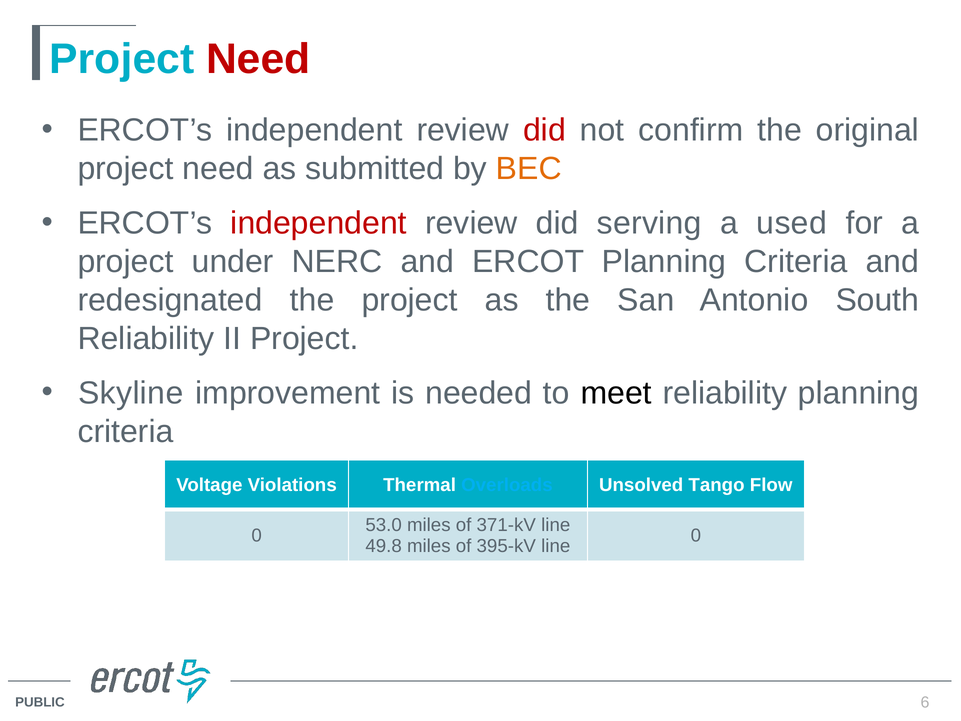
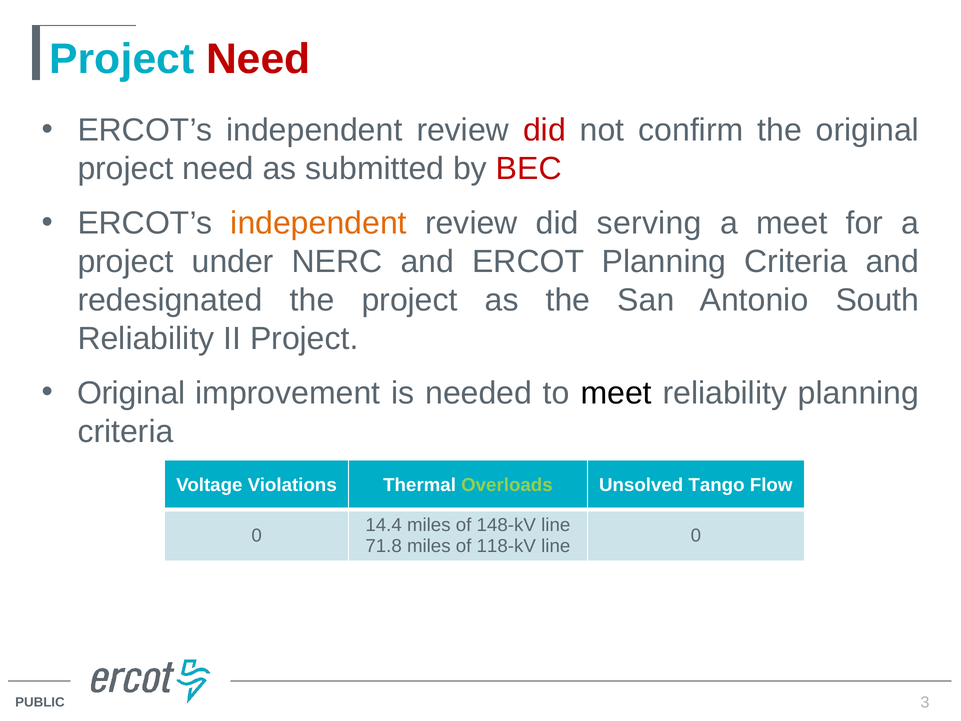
BEC colour: orange -> red
independent at (319, 223) colour: red -> orange
a used: used -> meet
Skyline at (131, 393): Skyline -> Original
Overloads colour: light blue -> light green
53.0: 53.0 -> 14.4
371-kV: 371-kV -> 148-kV
49.8: 49.8 -> 71.8
395-kV: 395-kV -> 118-kV
6: 6 -> 3
